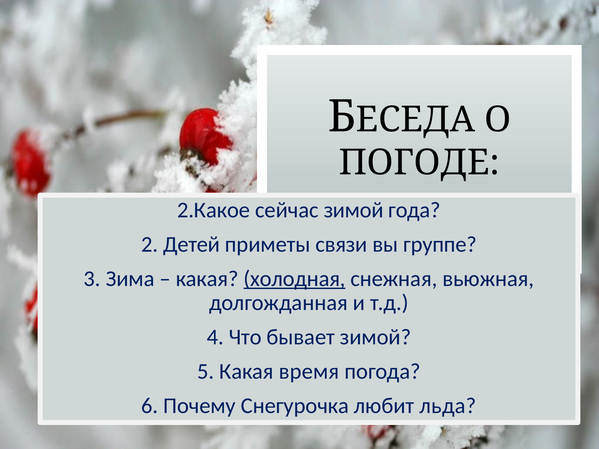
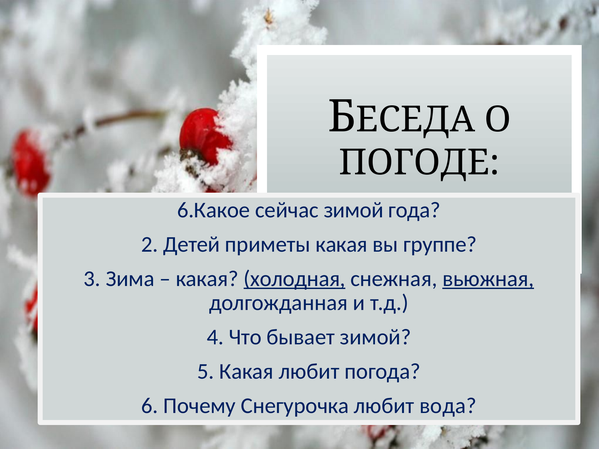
2.Какое: 2.Какое -> 6.Какое
приметы связи: связи -> какая
вьюжная underline: none -> present
Какая время: время -> любит
льда: льда -> вода
